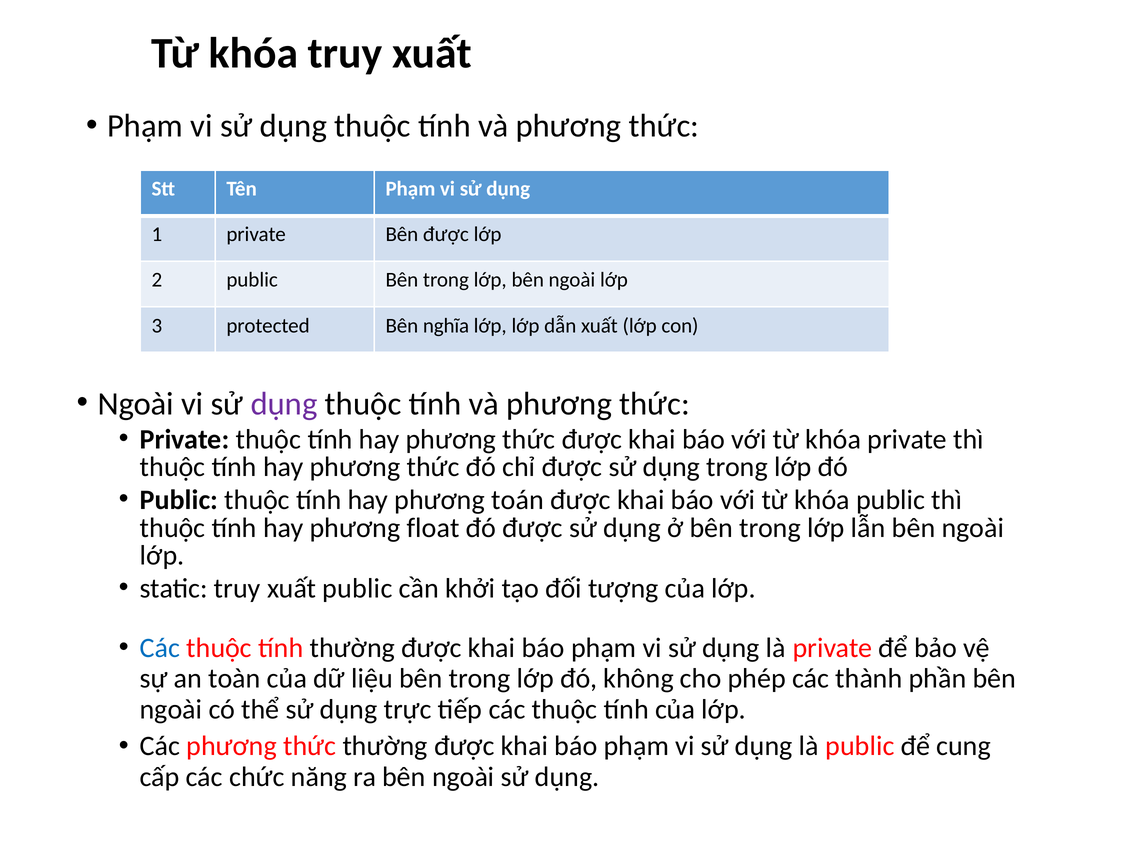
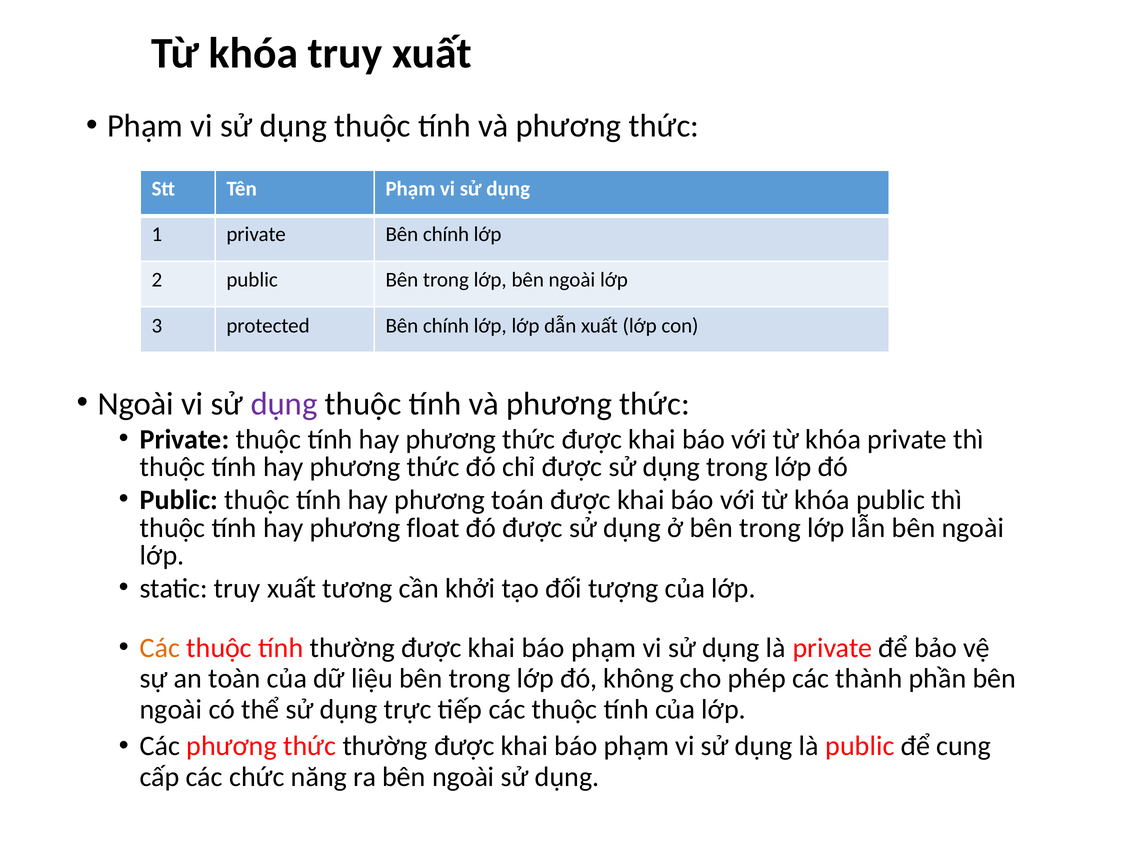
private Bên được: được -> chính
protected Bên nghĩa: nghĩa -> chính
xuất public: public -> tương
Các at (160, 648) colour: blue -> orange
